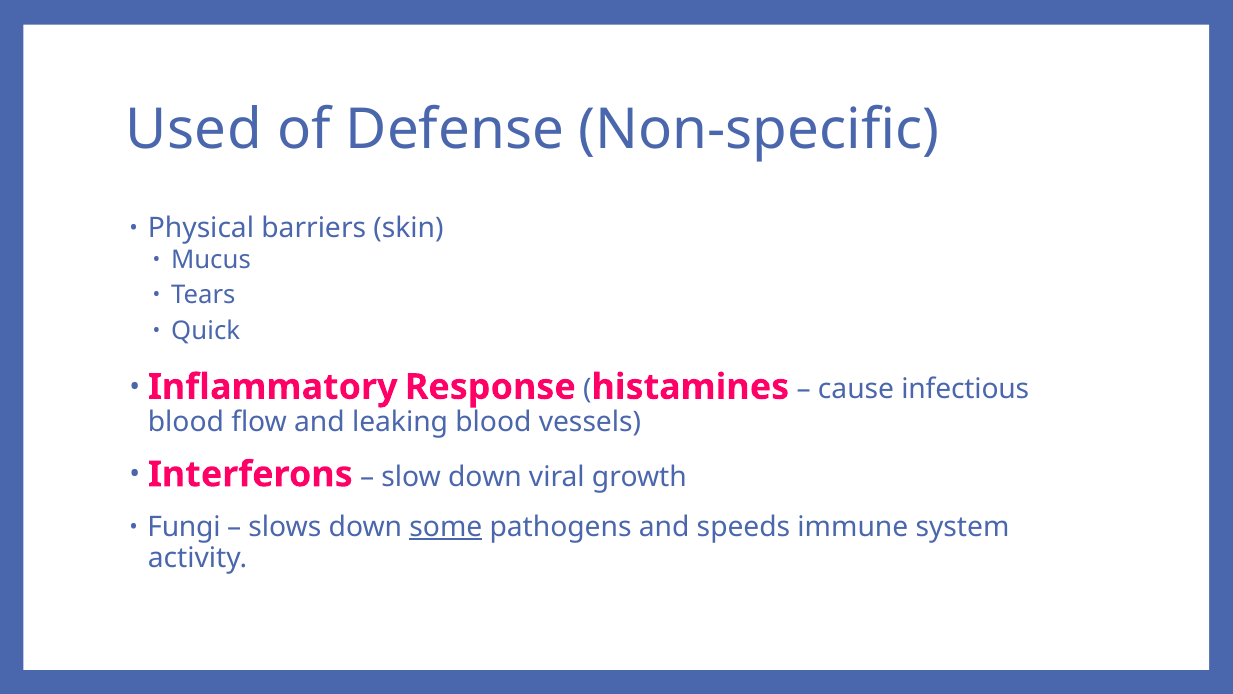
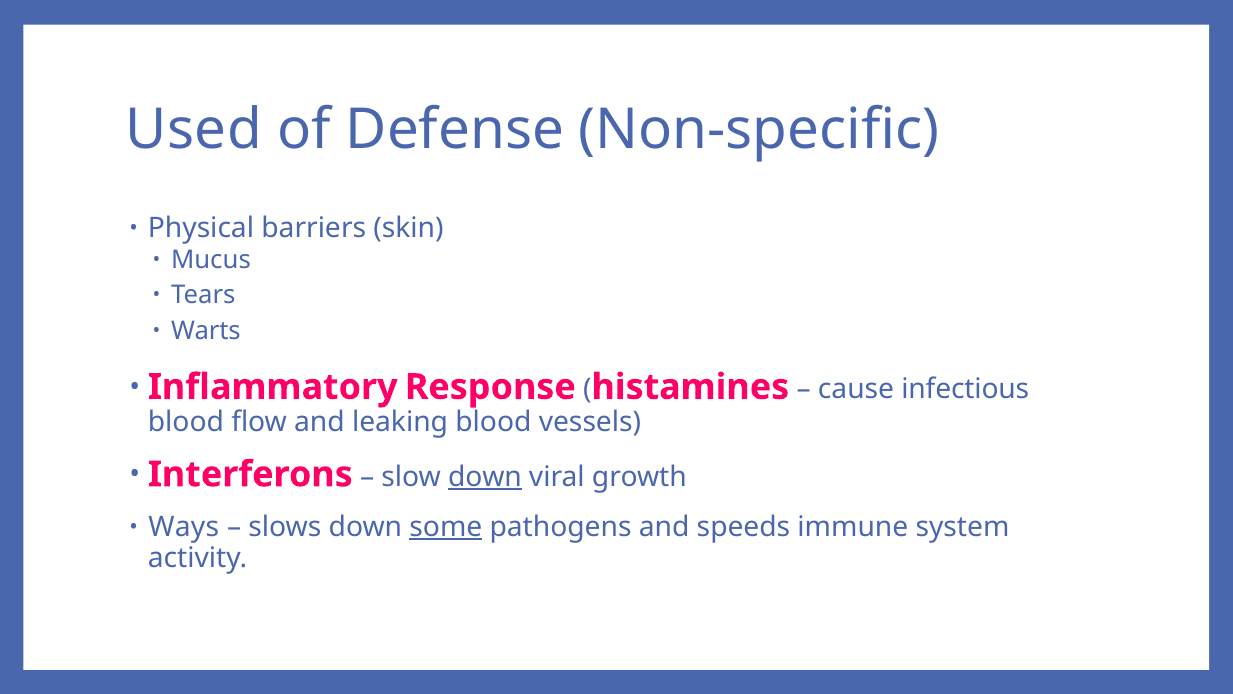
Quick: Quick -> Warts
down at (485, 477) underline: none -> present
Fungi: Fungi -> Ways
